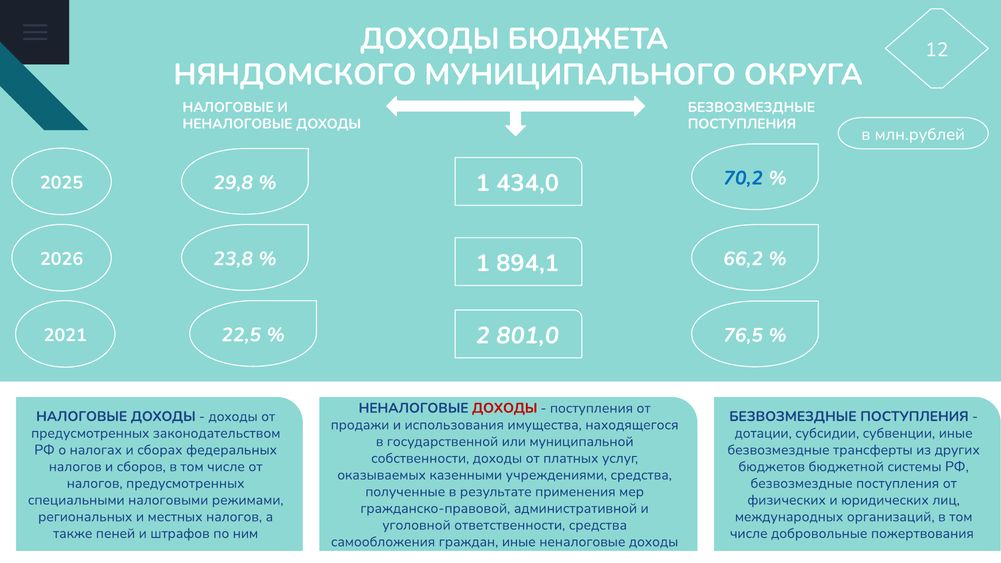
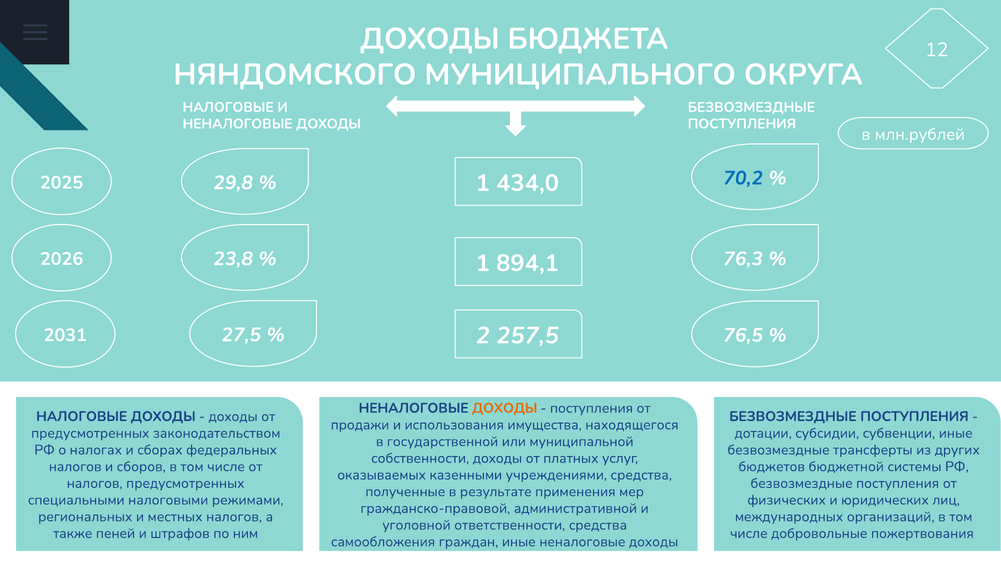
66,2: 66,2 -> 76,3
801,0: 801,0 -> 257,5
22,5: 22,5 -> 27,5
2021: 2021 -> 2031
ДОХОДЫ at (505, 408) colour: red -> orange
